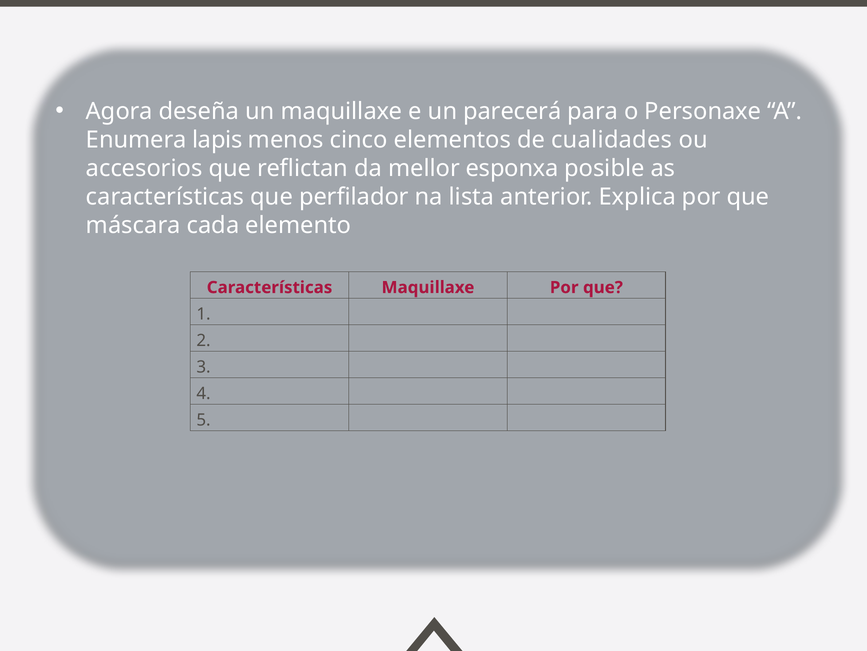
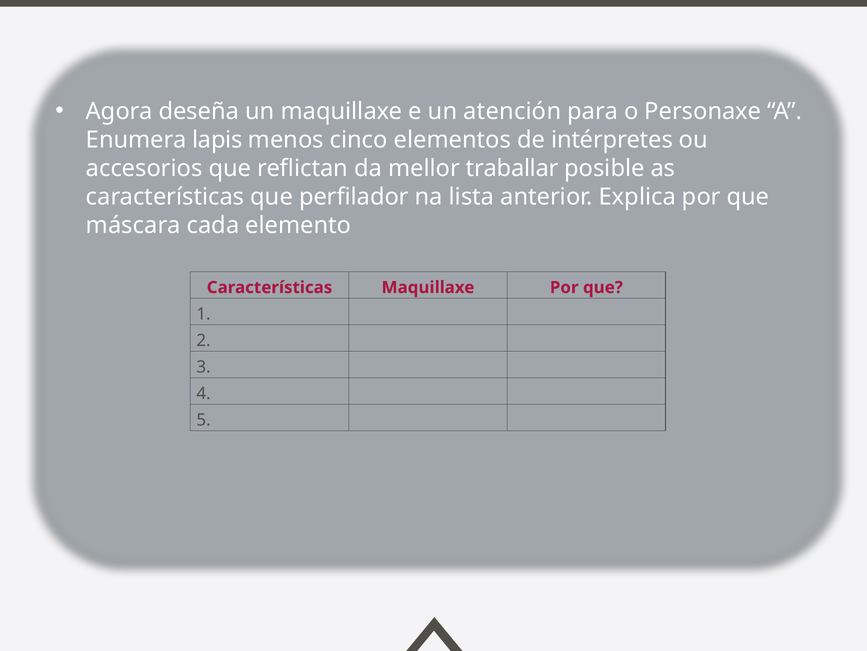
parecerá: parecerá -> atención
cualidades: cualidades -> intérpretes
esponxa: esponxa -> traballar
